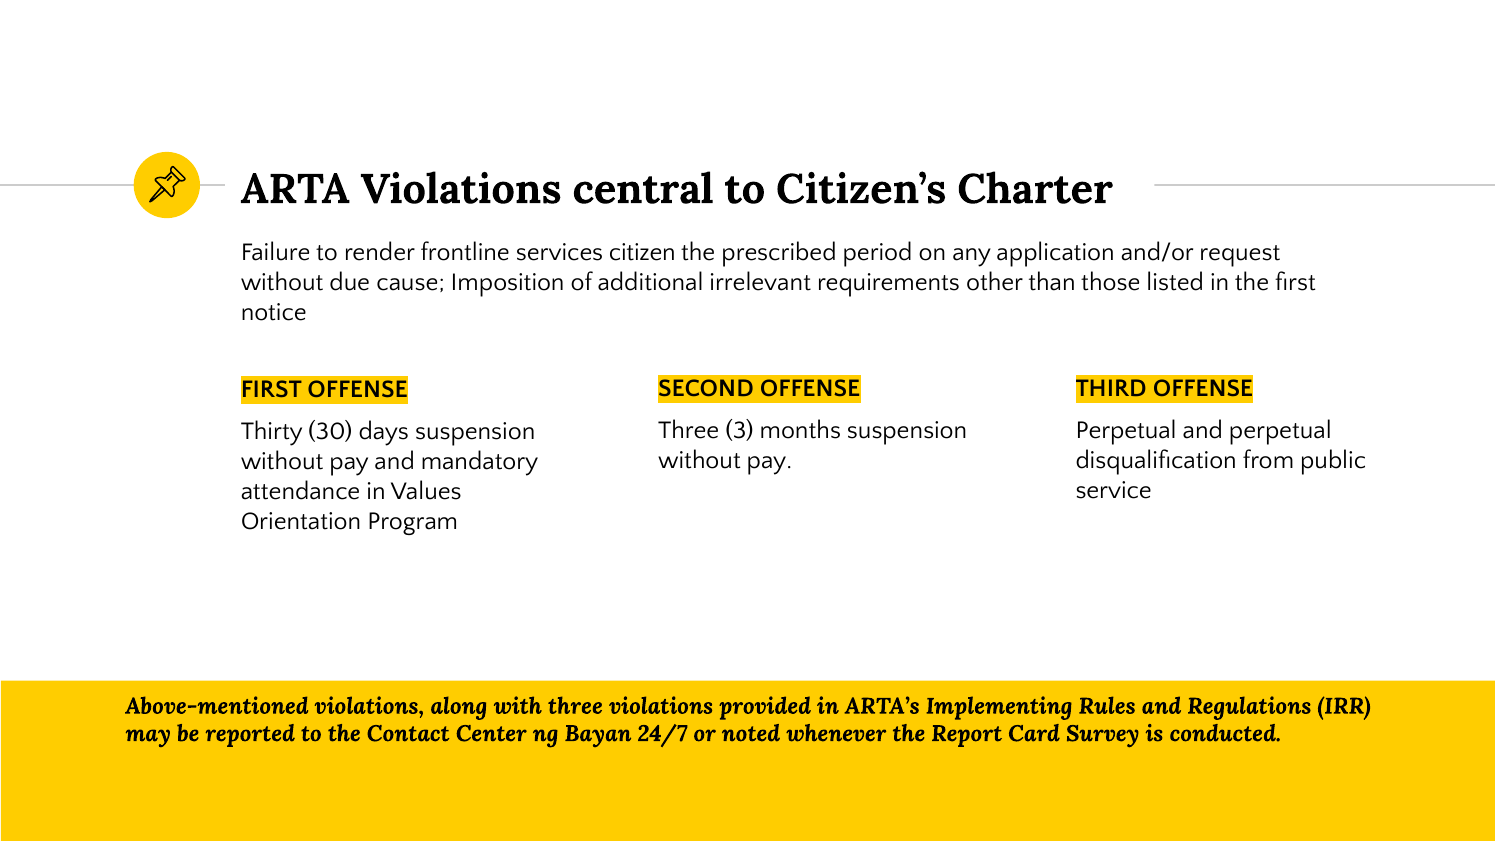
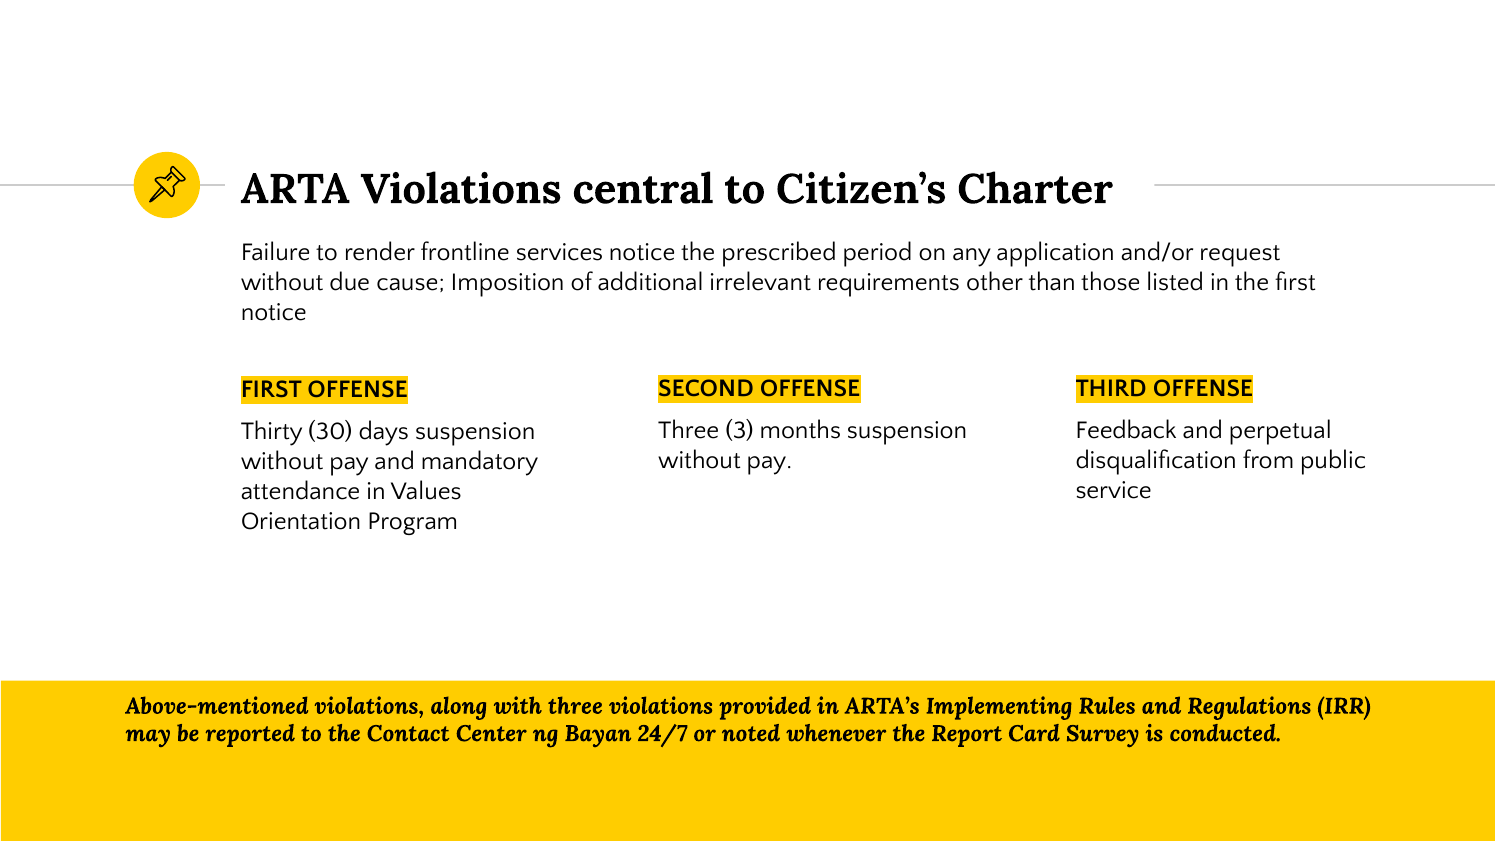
services citizen: citizen -> notice
Perpetual at (1126, 430): Perpetual -> Feedback
